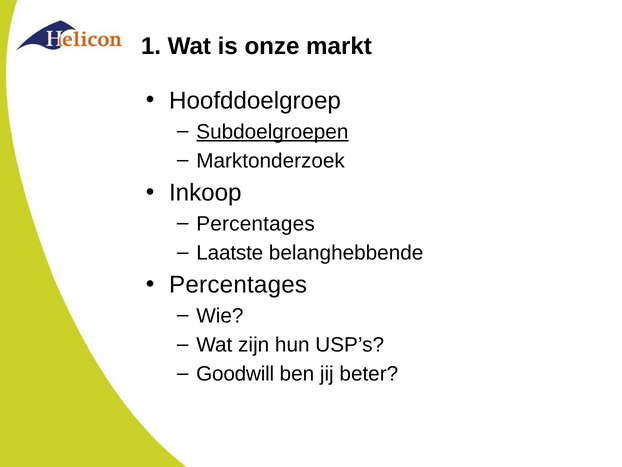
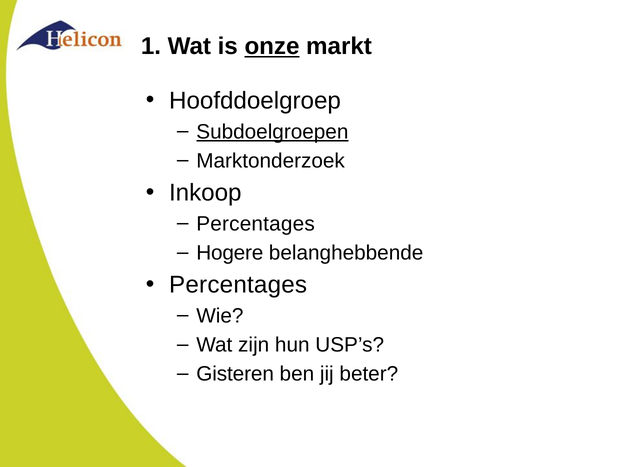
onze underline: none -> present
Laatste: Laatste -> Hogere
Goodwill: Goodwill -> Gisteren
